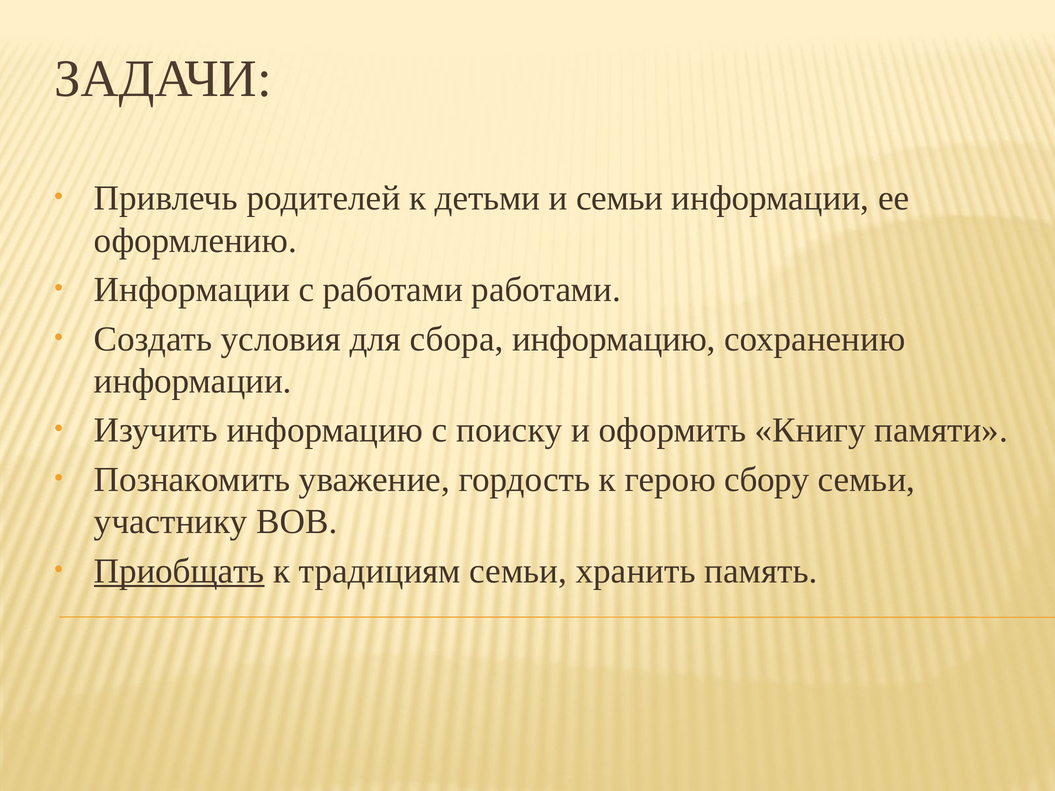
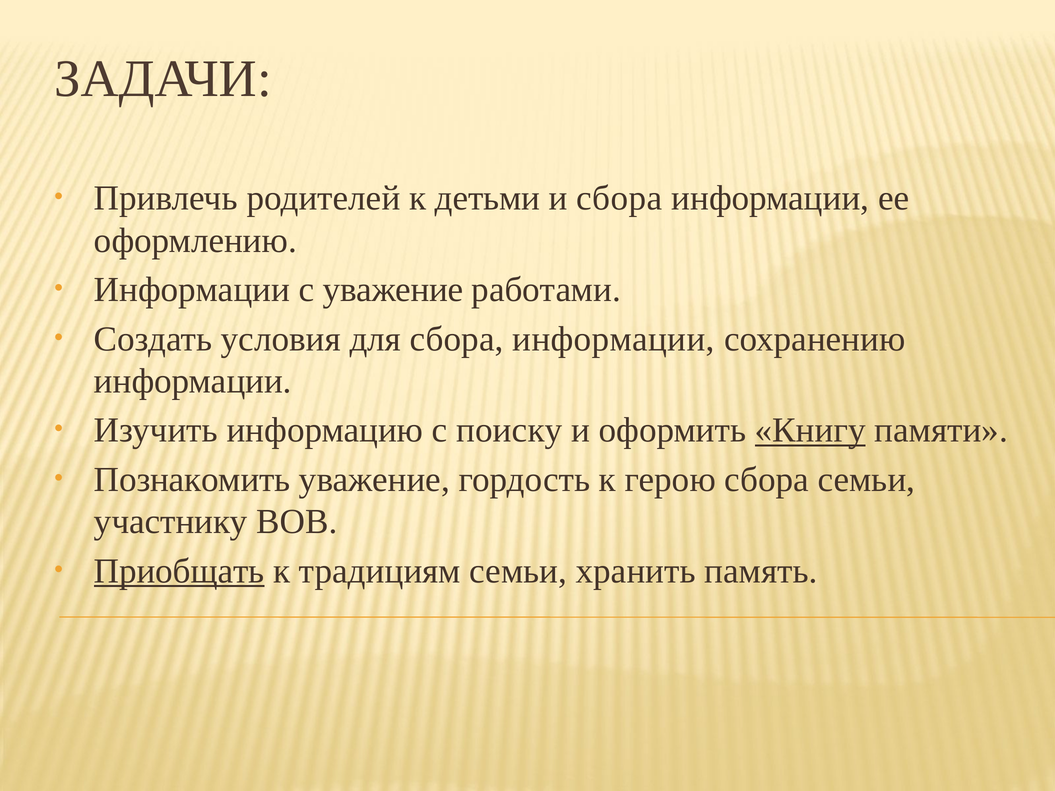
и семьи: семьи -> сбора
с работами: работами -> уважение
для сбора информацию: информацию -> информации
Книгу underline: none -> present
герою сбору: сбору -> сбора
